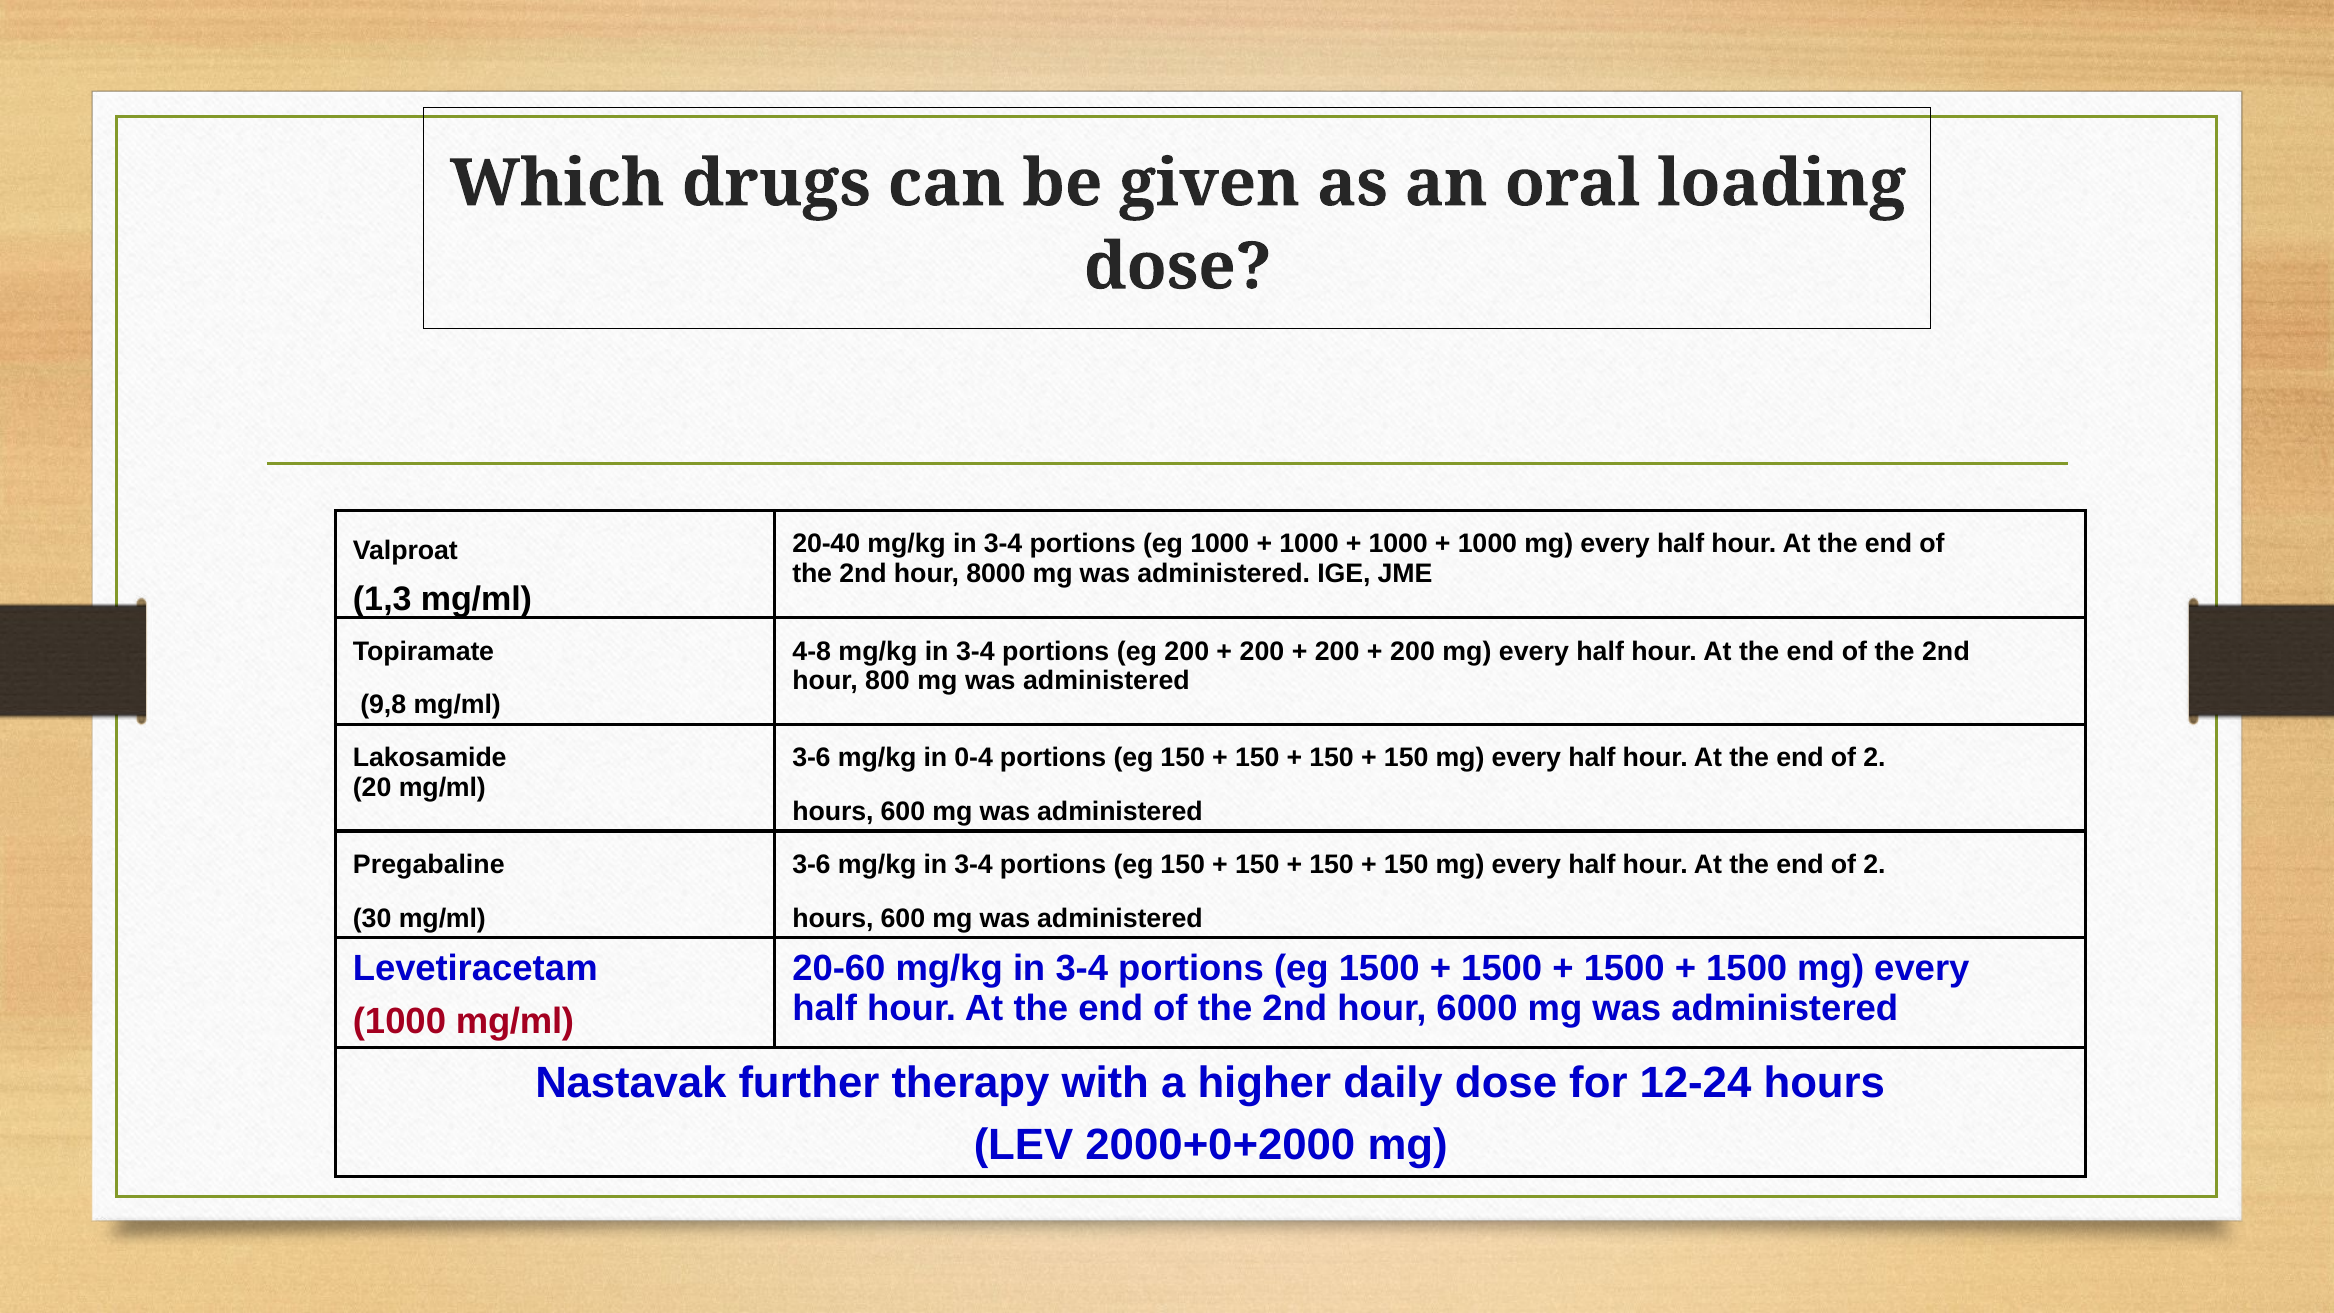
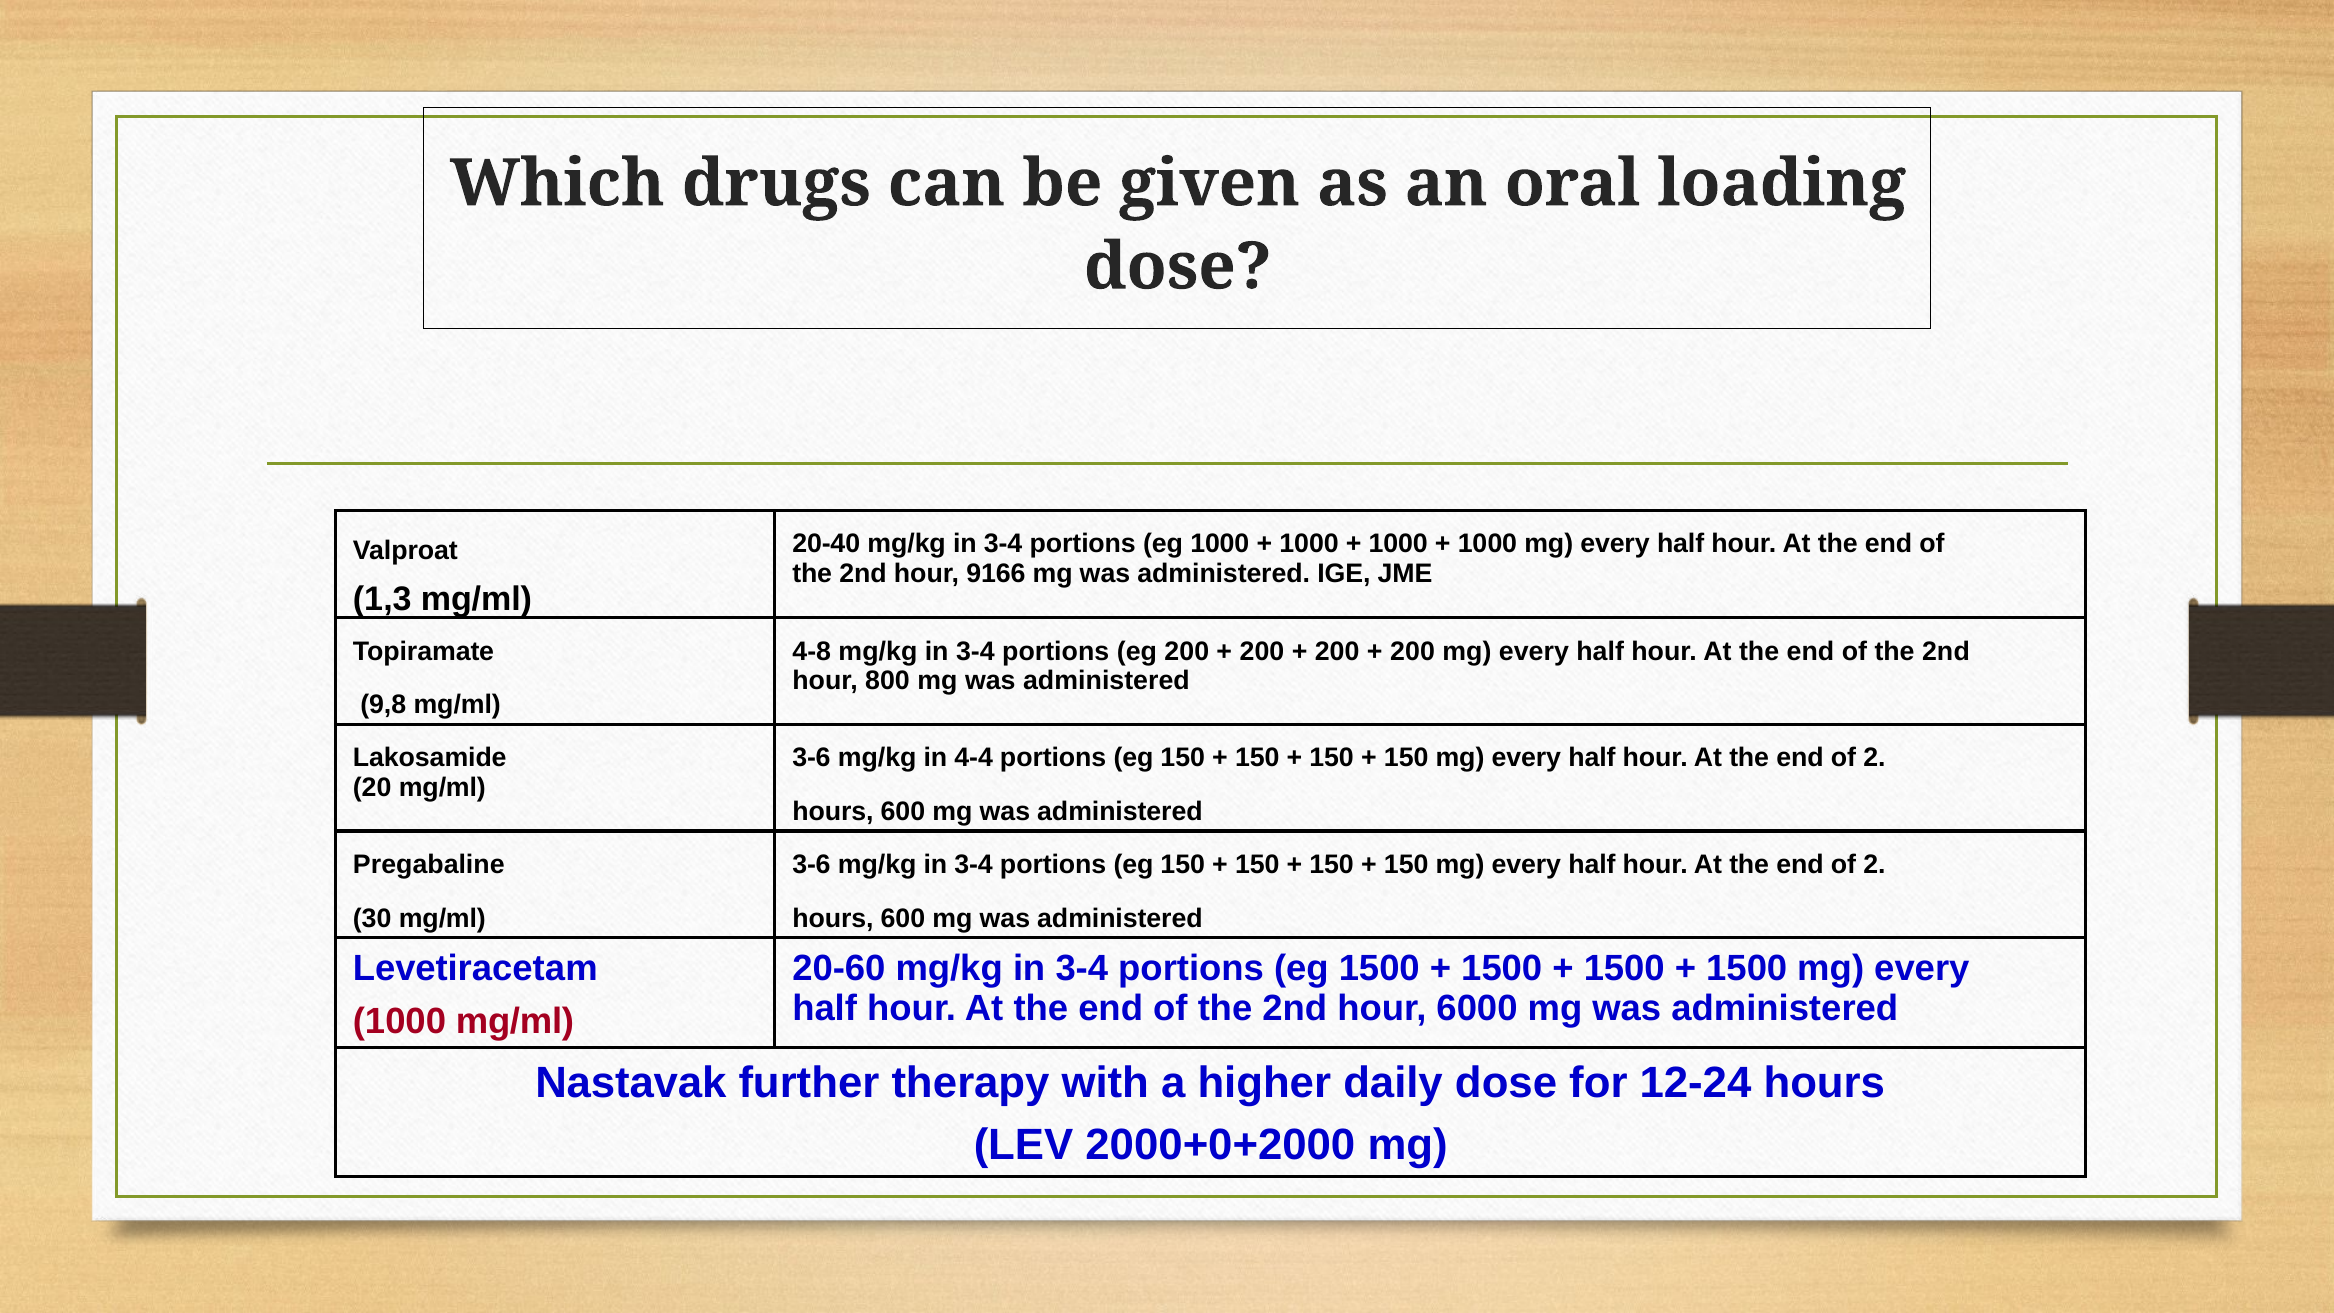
8000: 8000 -> 9166
0-4: 0-4 -> 4-4
